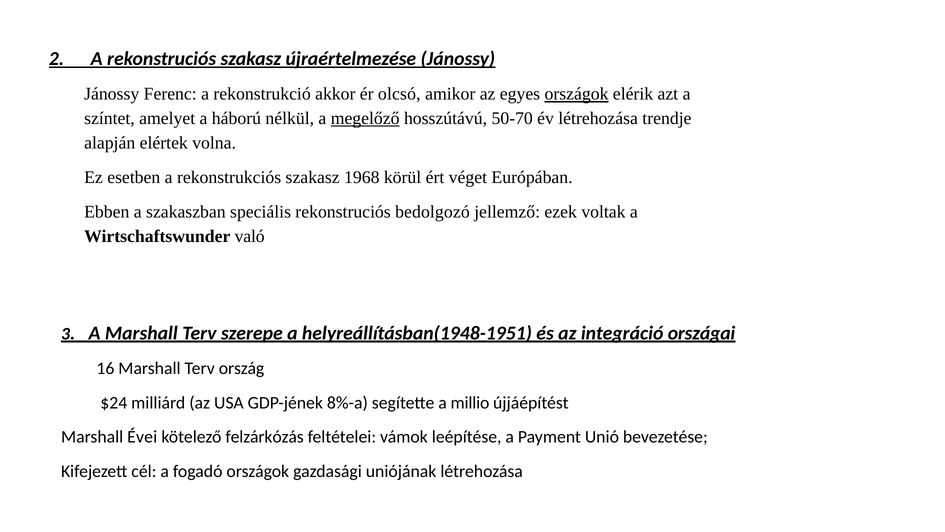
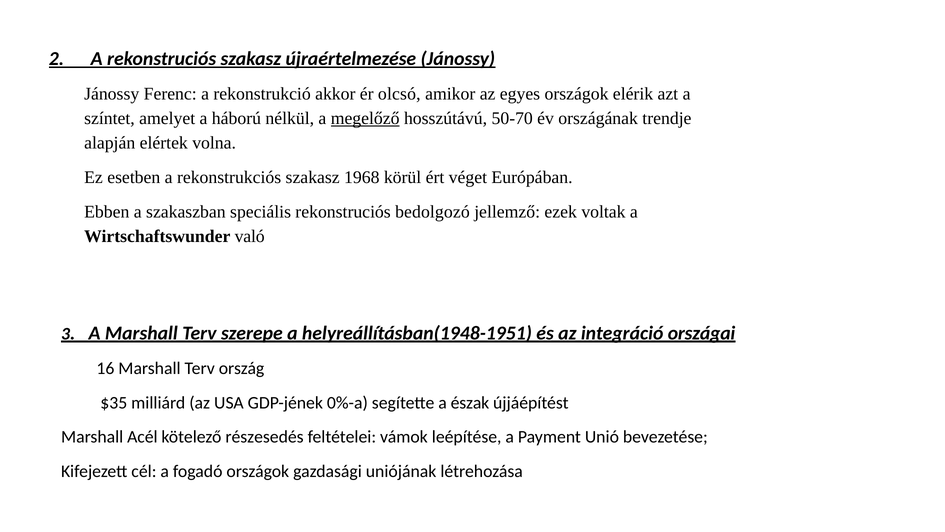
országok at (577, 94) underline: present -> none
év létrehozása: létrehozása -> országának
$24: $24 -> $35
8%-a: 8%-a -> 0%-a
millio: millio -> észak
Évei: Évei -> Acél
felzárkózás: felzárkózás -> részesedés
